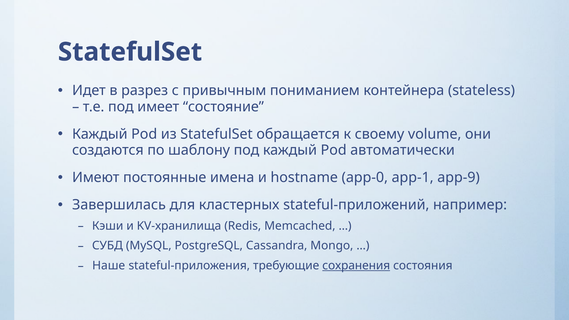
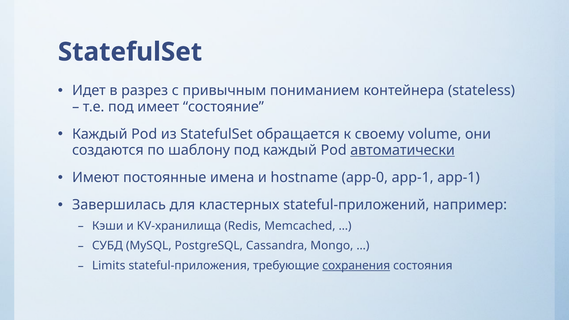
автоматически underline: none -> present
app-1 app-9: app-9 -> app-1
Наше: Наше -> Limits
